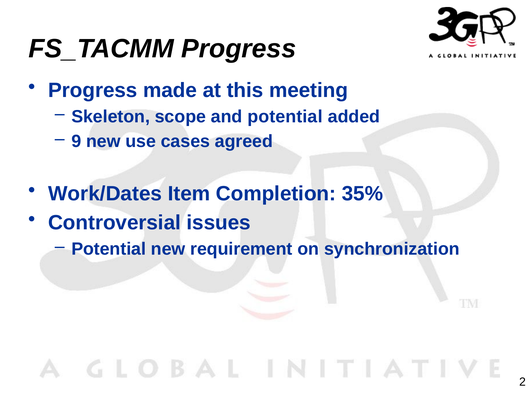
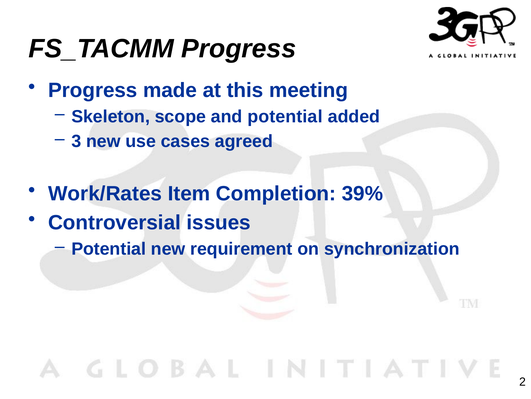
9: 9 -> 3
Work/Dates: Work/Dates -> Work/Rates
35%: 35% -> 39%
